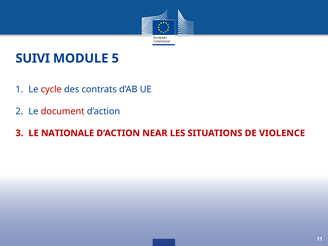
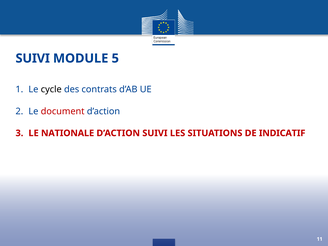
cycle colour: red -> black
D’ACTION NEAR: NEAR -> SUIVI
VIOLENCE: VIOLENCE -> INDICATIF
